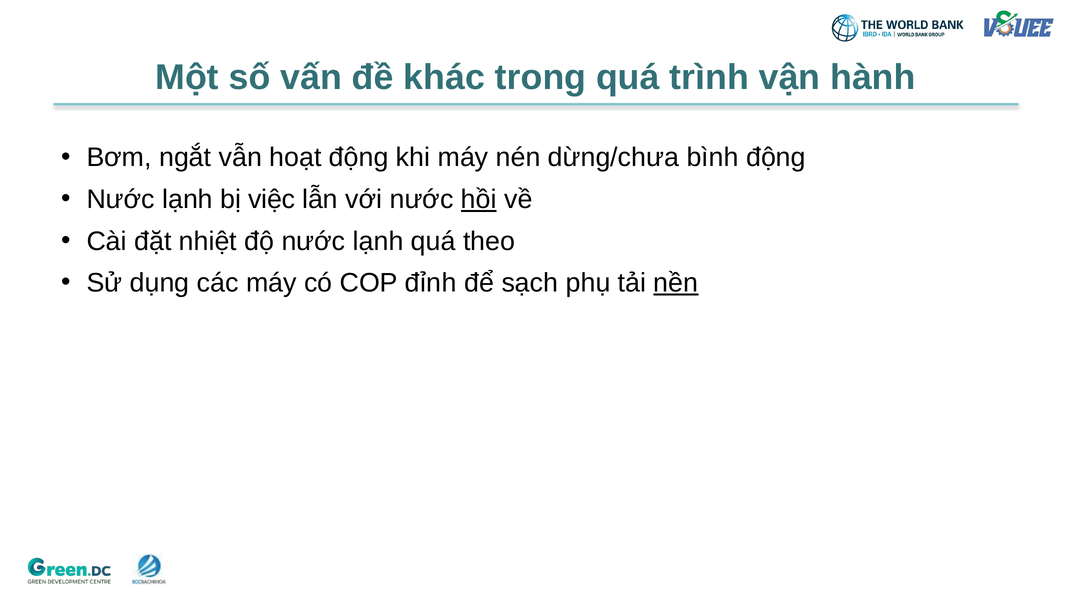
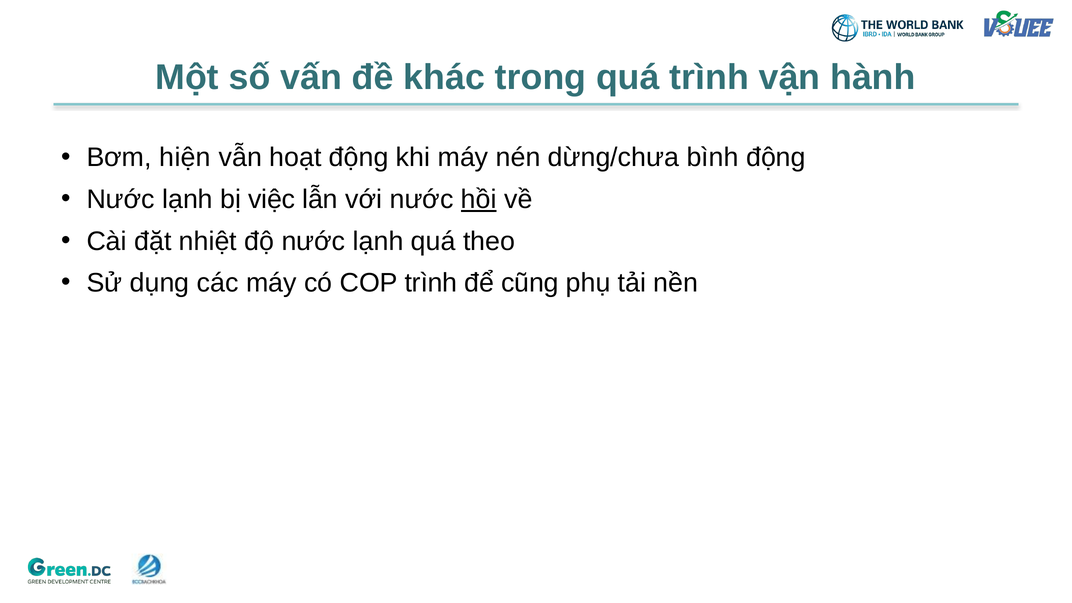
ngắt: ngắt -> hiện
COP đỉnh: đỉnh -> trình
sạch: sạch -> cũng
nền underline: present -> none
